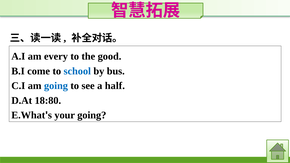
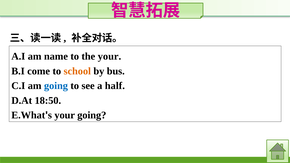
every: every -> name
the good: good -> your
school colour: blue -> orange
18:80: 18:80 -> 18:50
